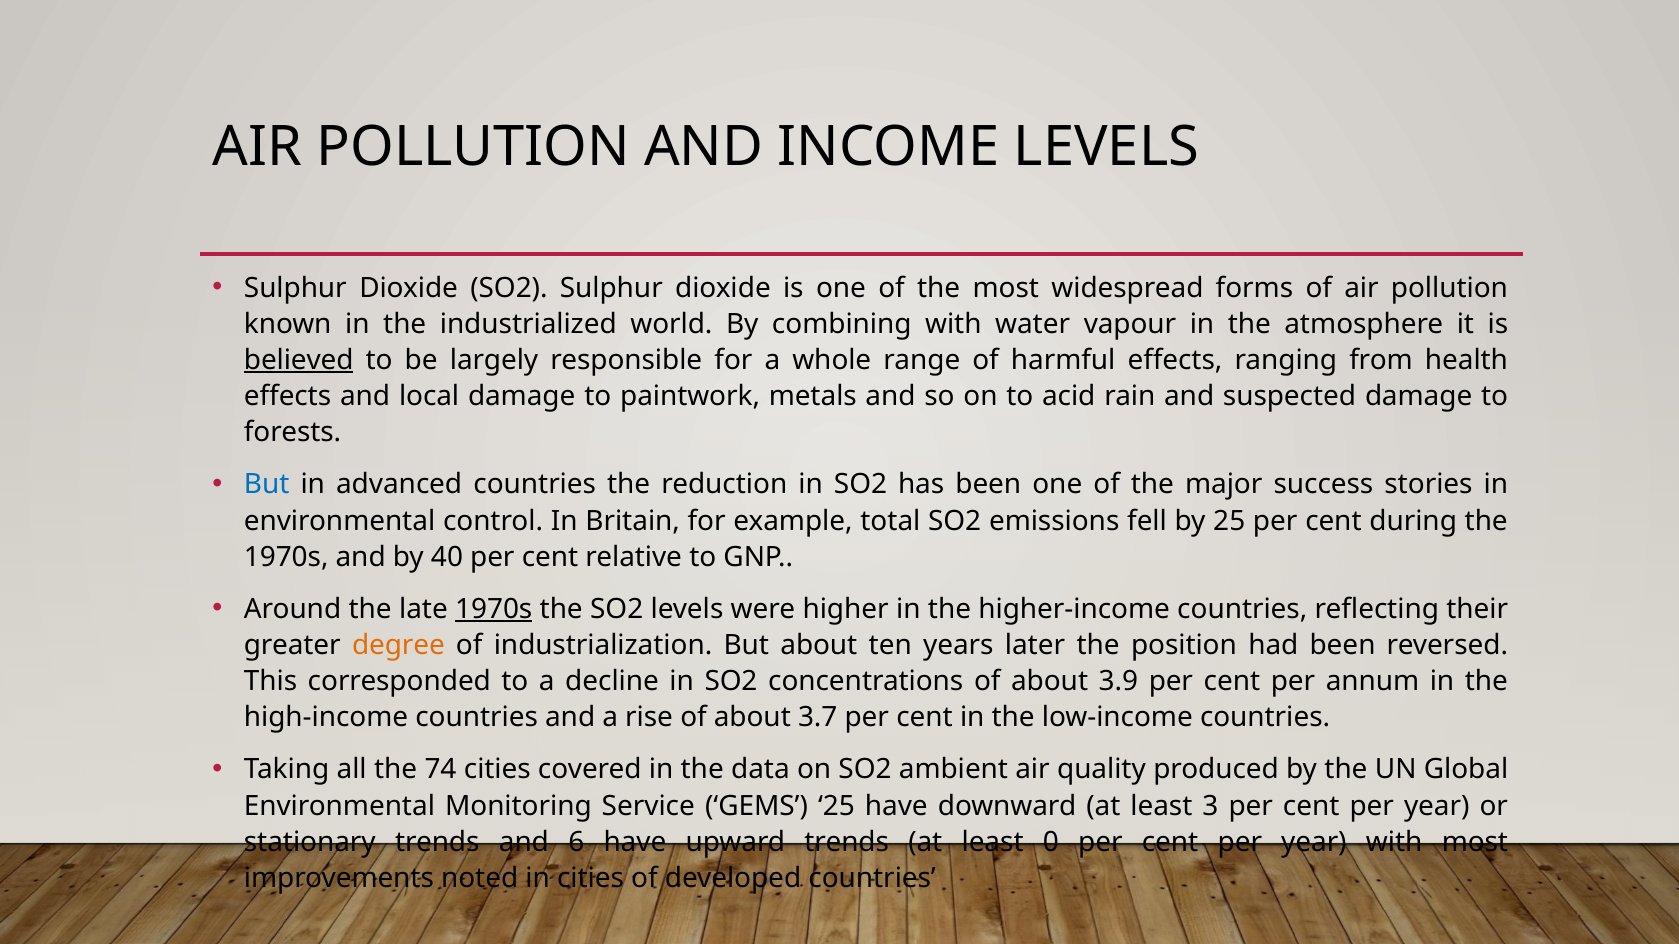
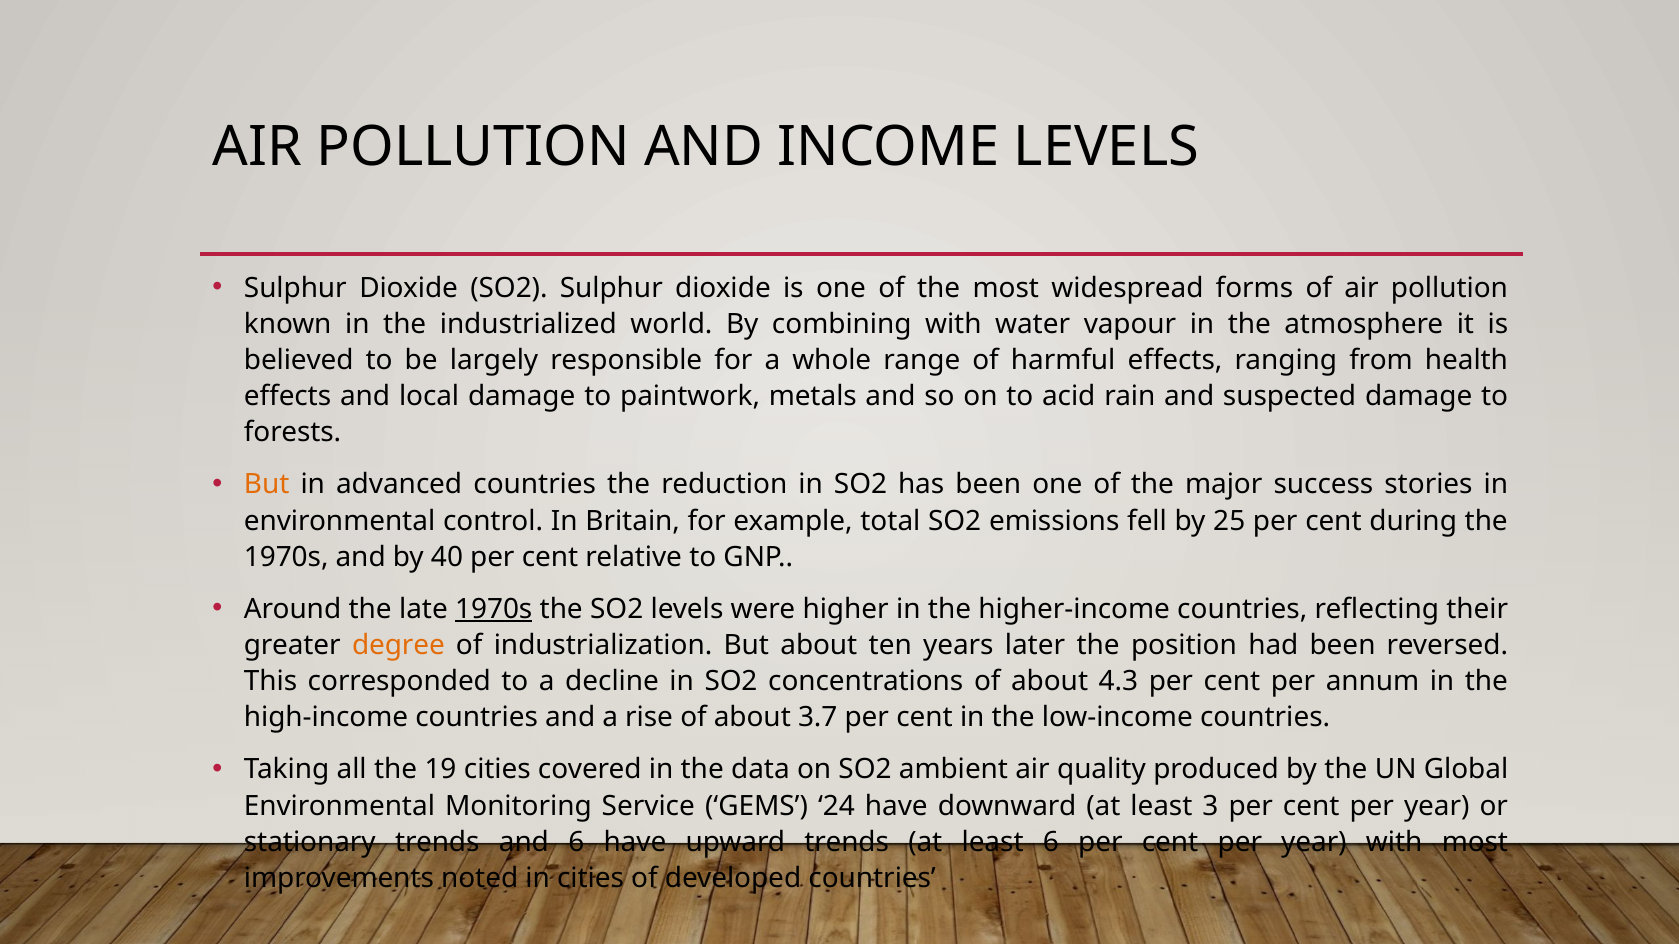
believed underline: present -> none
But at (267, 485) colour: blue -> orange
3.9: 3.9 -> 4.3
74: 74 -> 19
GEMS 25: 25 -> 24
least 0: 0 -> 6
